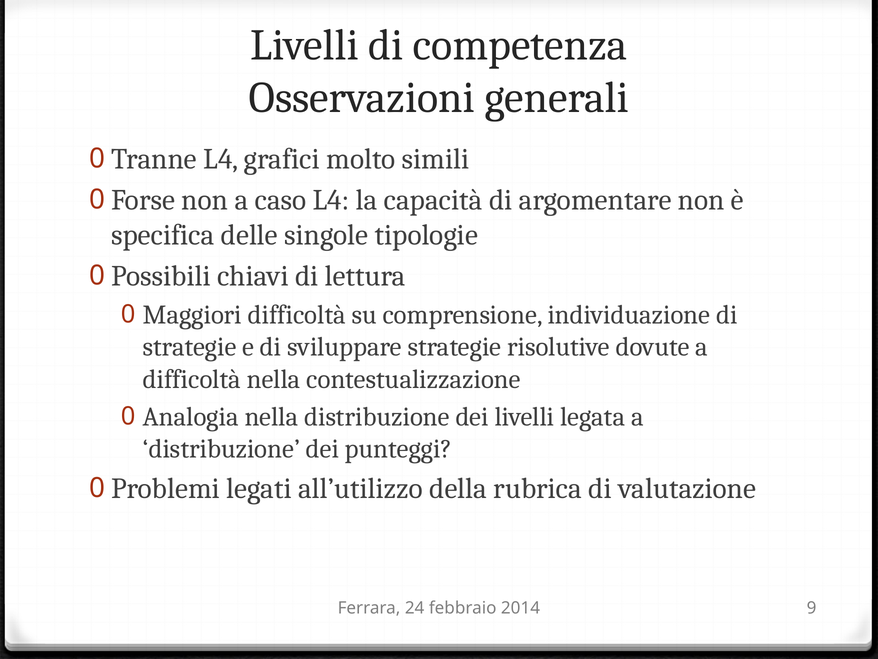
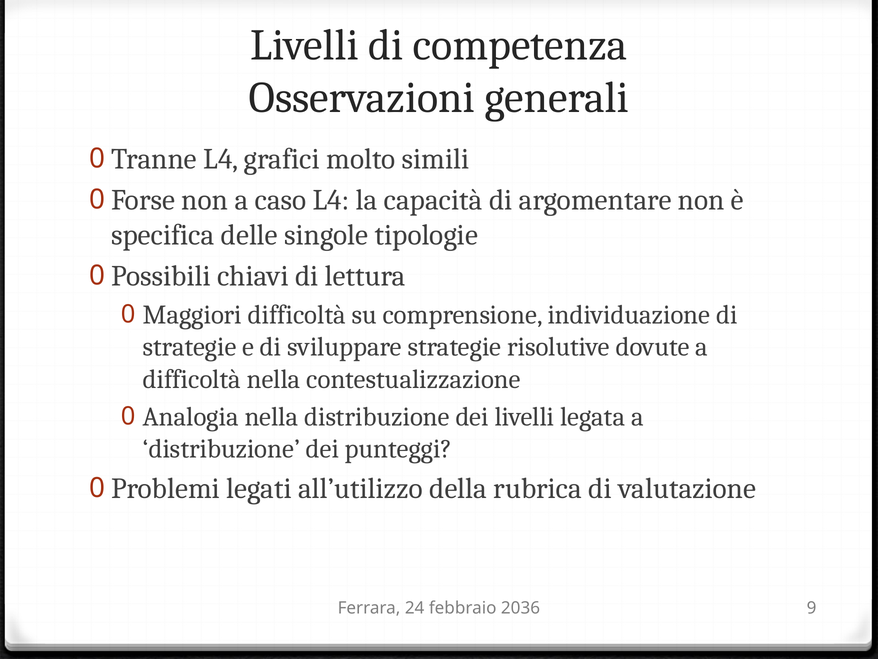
2014: 2014 -> 2036
